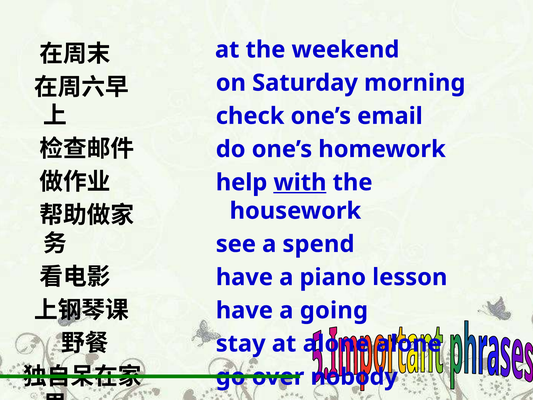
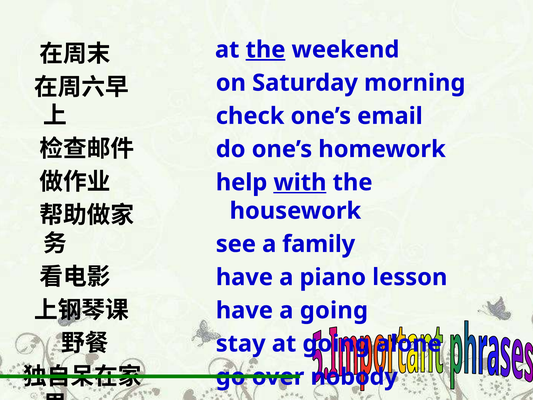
the at (265, 50) underline: none -> present
spend: spend -> family
at alone: alone -> going
